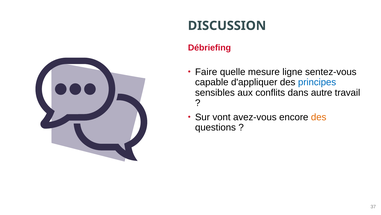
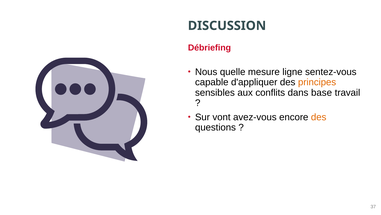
Faire: Faire -> Nous
principes colour: blue -> orange
autre: autre -> base
